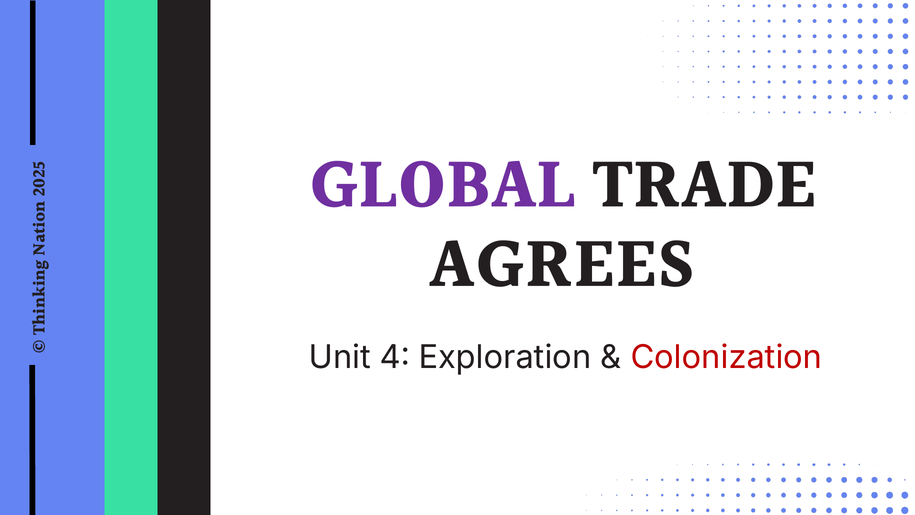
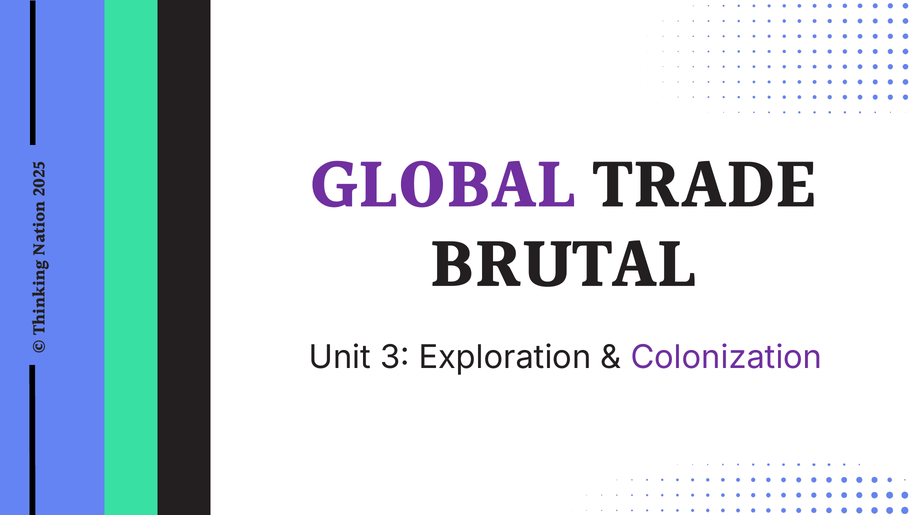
AGREES: AGREES -> BRUTAL
4: 4 -> 3
Colonization colour: red -> purple
